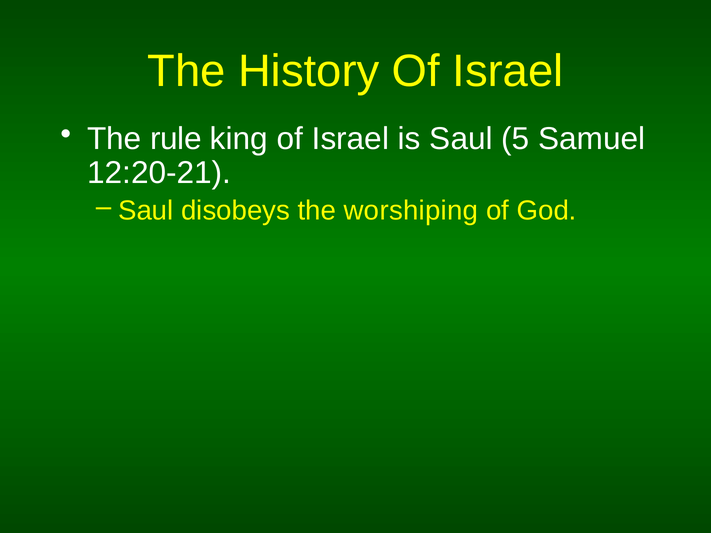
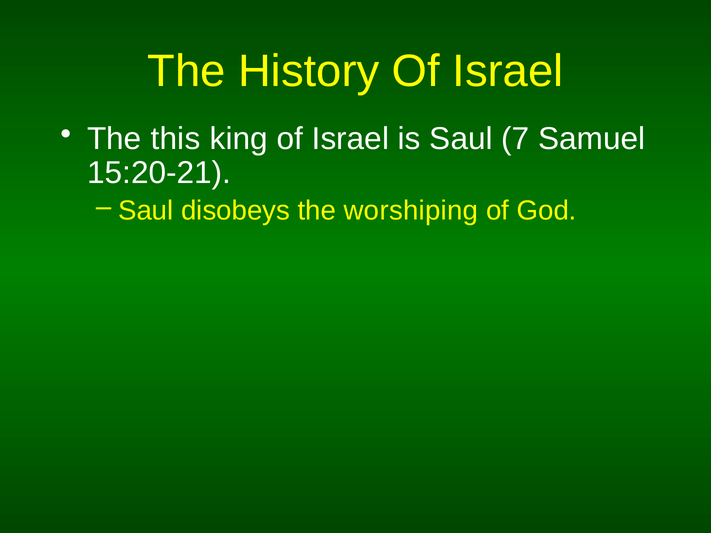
rule: rule -> this
5: 5 -> 7
12:20-21: 12:20-21 -> 15:20-21
